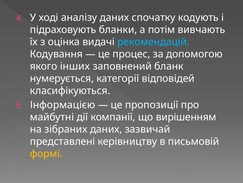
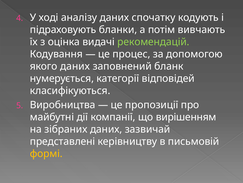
рекомендацій colour: light blue -> light green
якого інших: інших -> даних
Інформацією: Інформацією -> Виробництва
